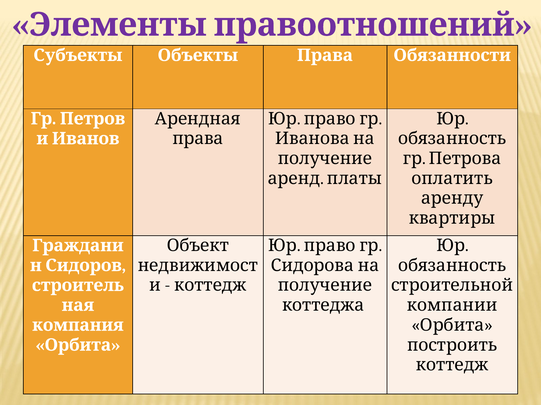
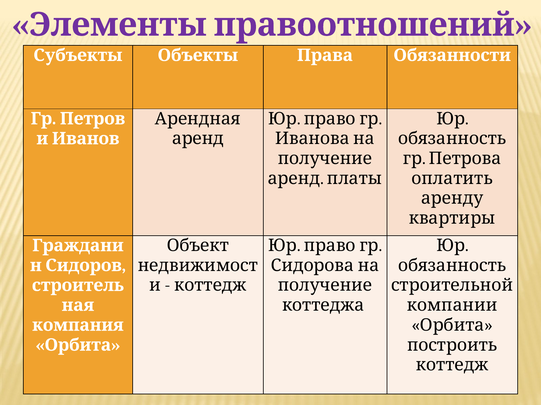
права at (198, 139): права -> аренд
